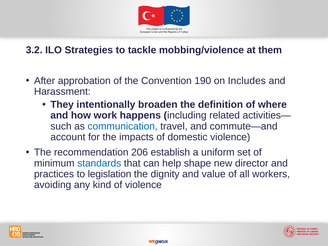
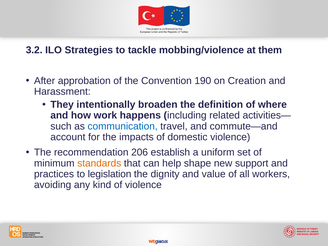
Includes: Includes -> Creation
standards colour: blue -> orange
director: director -> support
